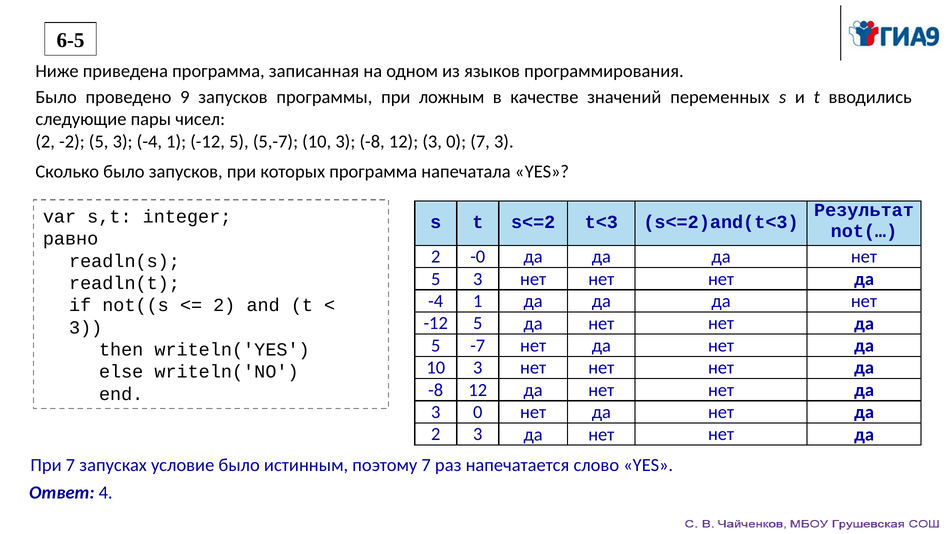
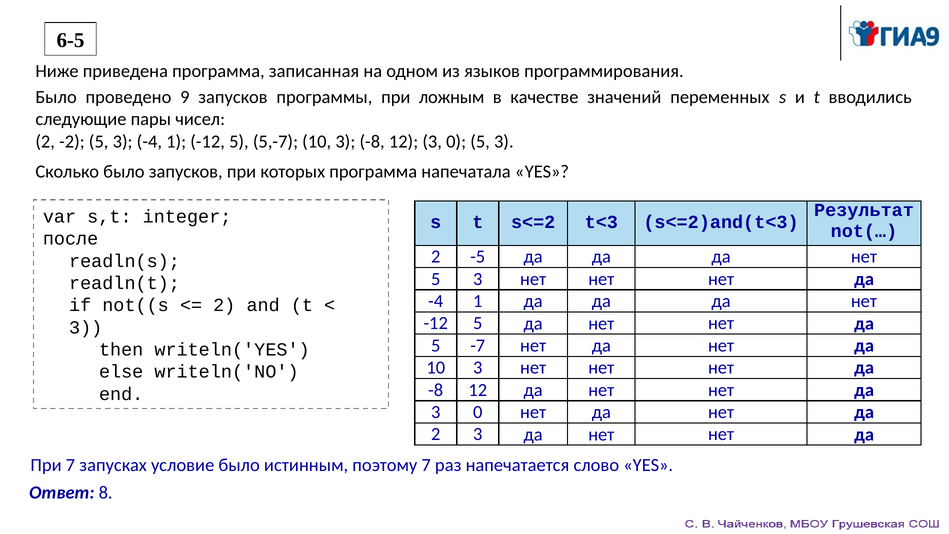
0 7: 7 -> 5
равно: равно -> после
-0: -0 -> -5
4: 4 -> 8
